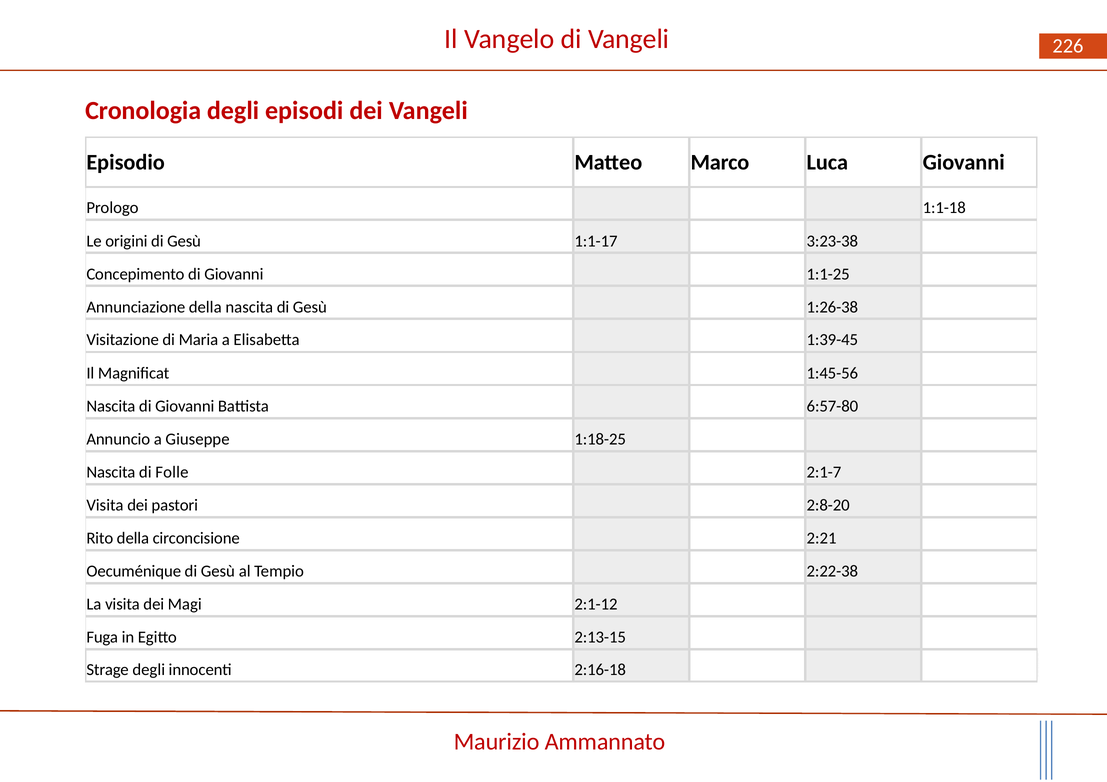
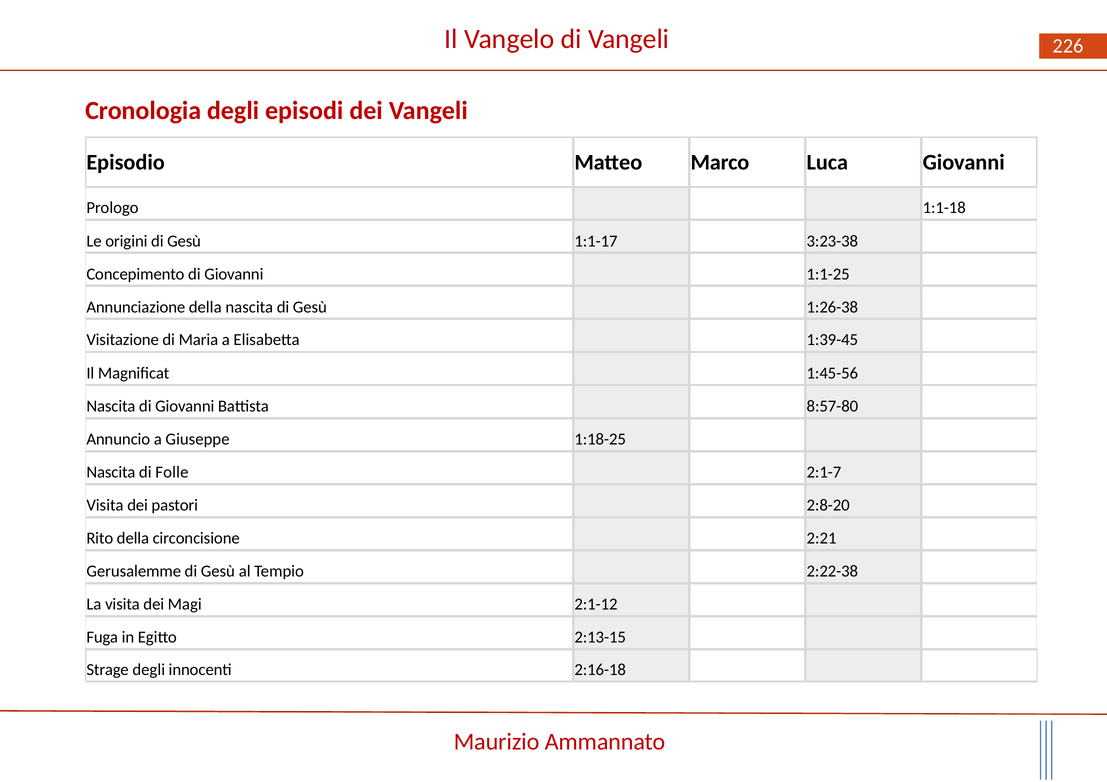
6:57-80: 6:57-80 -> 8:57-80
Oecuménique: Oecuménique -> Gerusalemme
